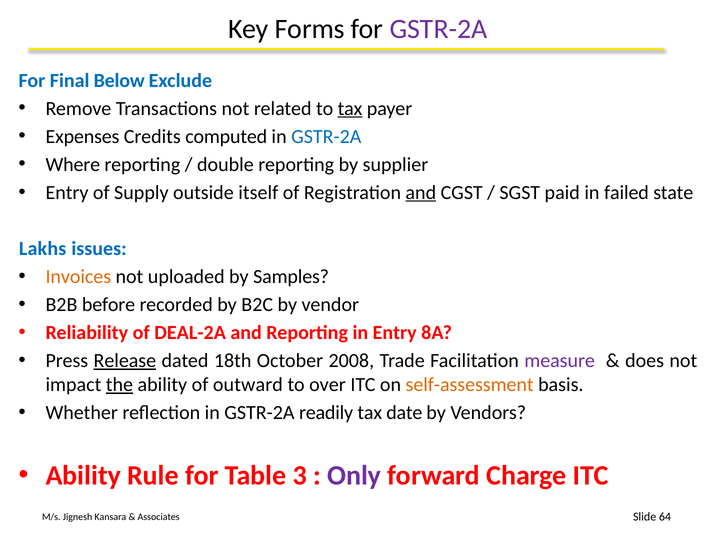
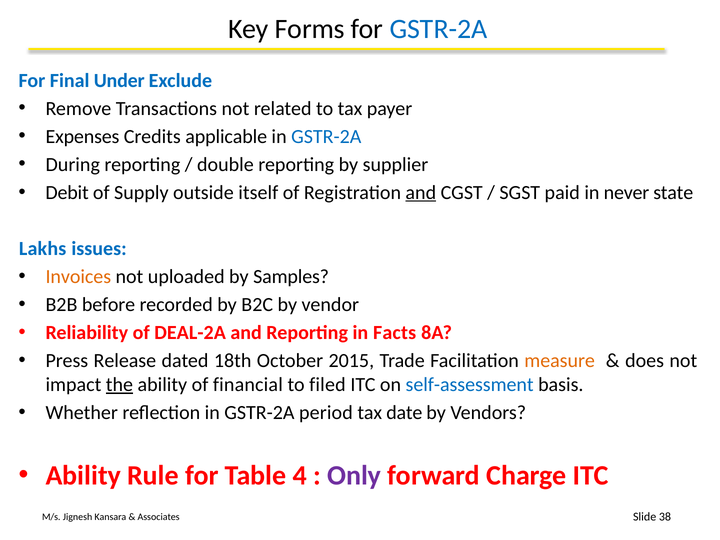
GSTR-2A at (439, 29) colour: purple -> blue
Below: Below -> Under
tax at (350, 109) underline: present -> none
computed: computed -> applicable
Where: Where -> During
Entry at (67, 193): Entry -> Debit
failed: failed -> never
in Entry: Entry -> Facts
Release underline: present -> none
2008: 2008 -> 2015
measure colour: purple -> orange
outward: outward -> financial
over: over -> filed
self-assessment colour: orange -> blue
readily: readily -> period
3: 3 -> 4
64: 64 -> 38
